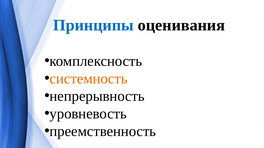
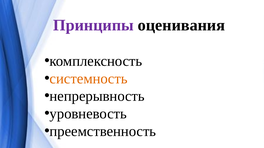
Принципы colour: blue -> purple
